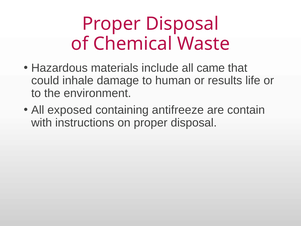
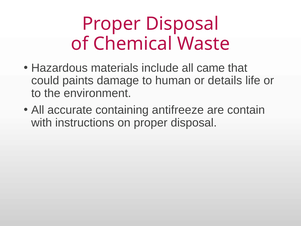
inhale: inhale -> paints
results: results -> details
exposed: exposed -> accurate
